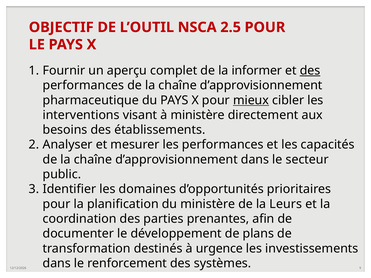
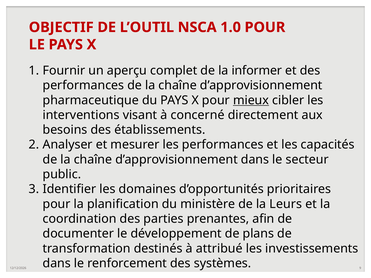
2.5: 2.5 -> 1.0
des at (310, 71) underline: present -> none
à ministère: ministère -> concerné
urgence: urgence -> attribué
